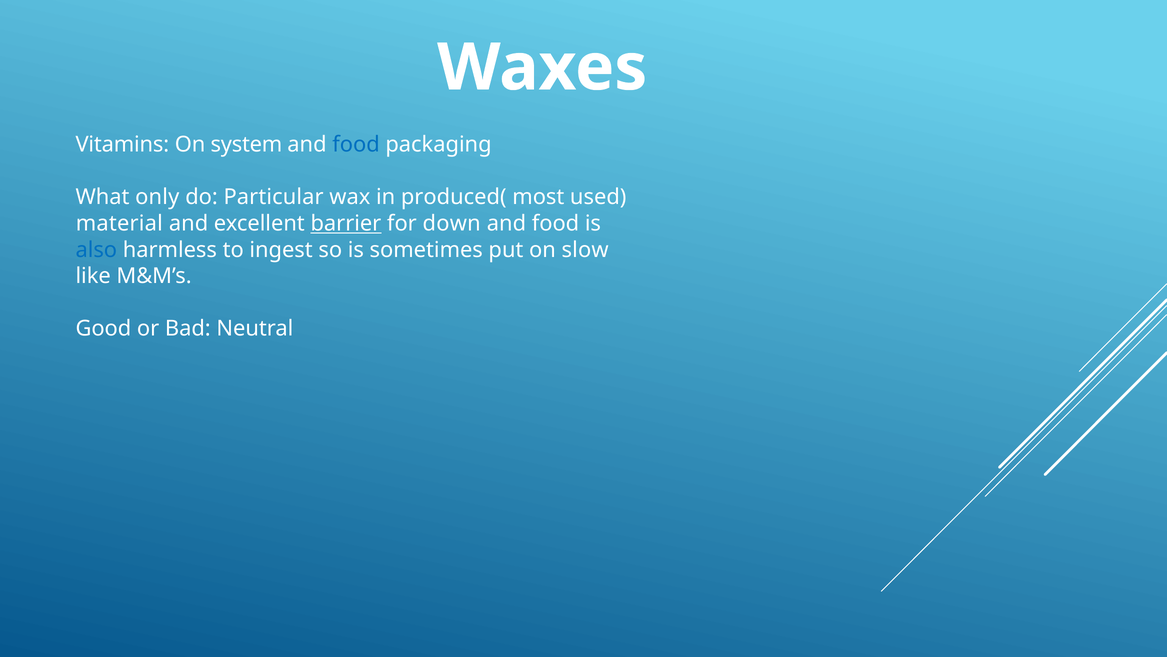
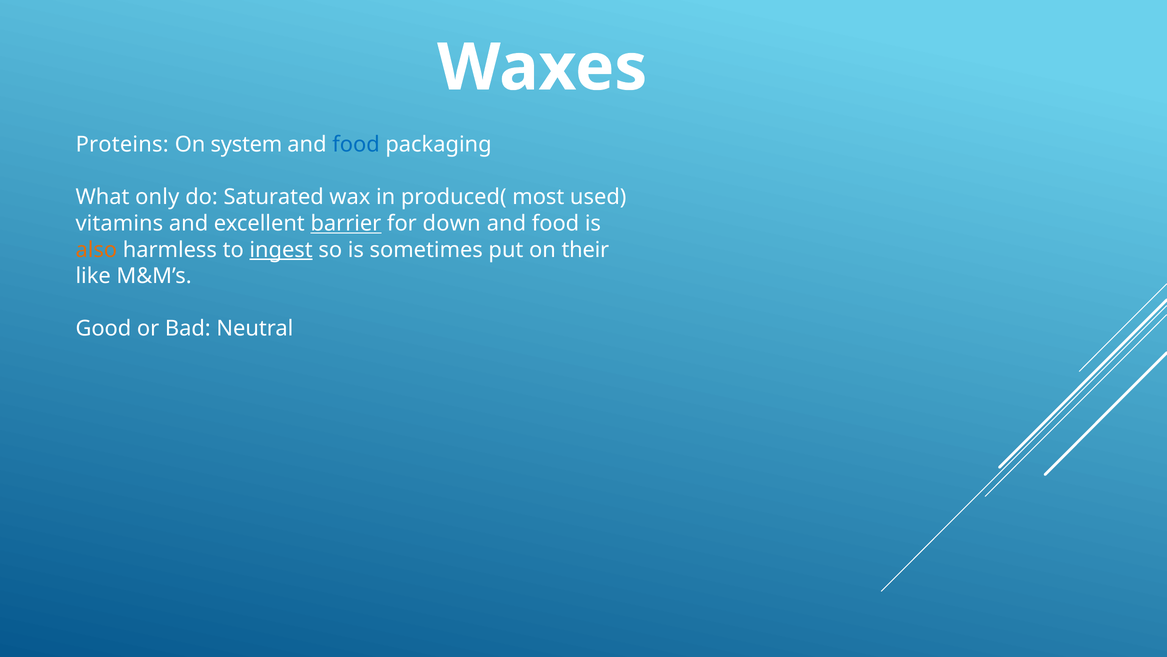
Vitamins: Vitamins -> Proteins
Particular: Particular -> Saturated
material: material -> vitamins
also colour: blue -> orange
ingest underline: none -> present
slow: slow -> their
